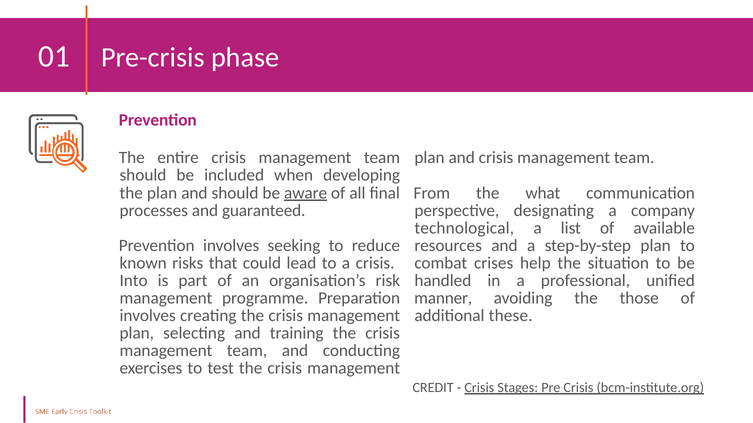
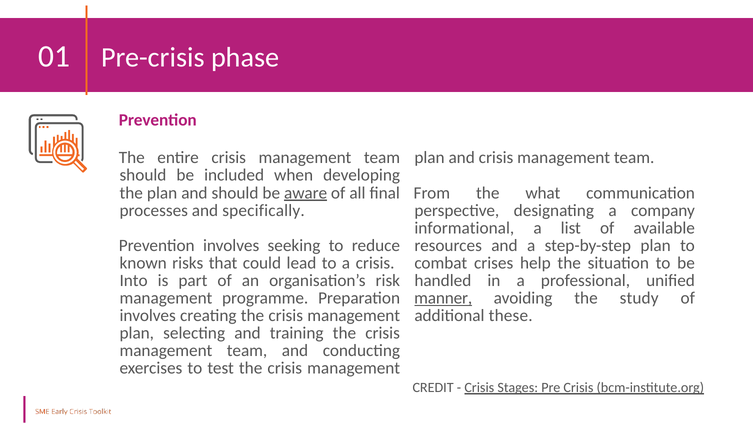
guaranteed: guaranteed -> specifically
technological: technological -> informational
manner underline: none -> present
those: those -> study
